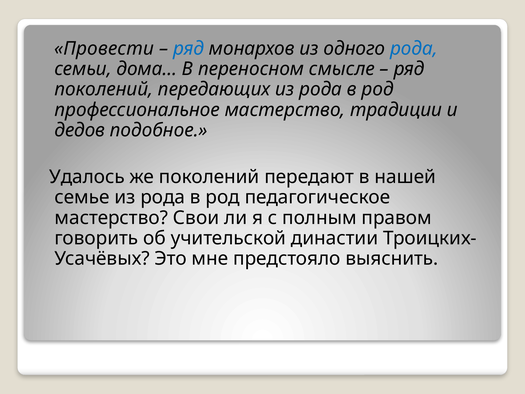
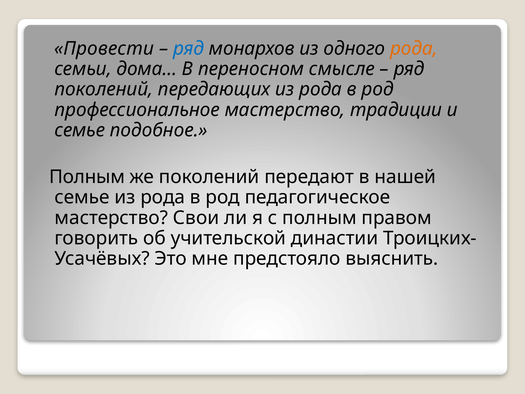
рода at (414, 48) colour: blue -> orange
дедов at (80, 130): дедов -> семье
Удалось at (87, 177): Удалось -> Полным
